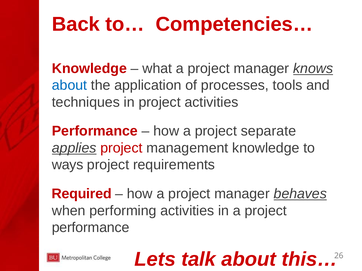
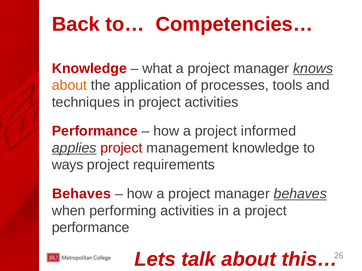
about at (69, 85) colour: blue -> orange
separate: separate -> informed
Required at (82, 194): Required -> Behaves
